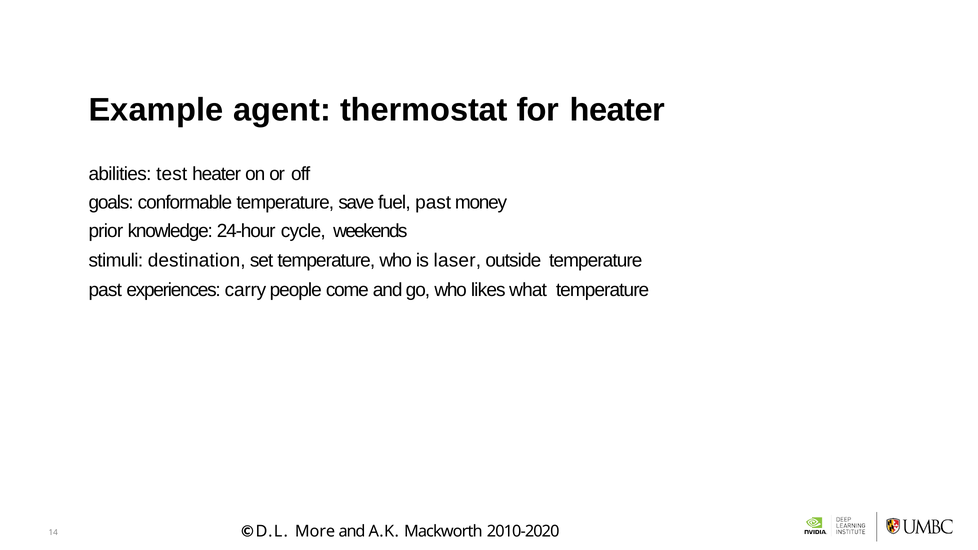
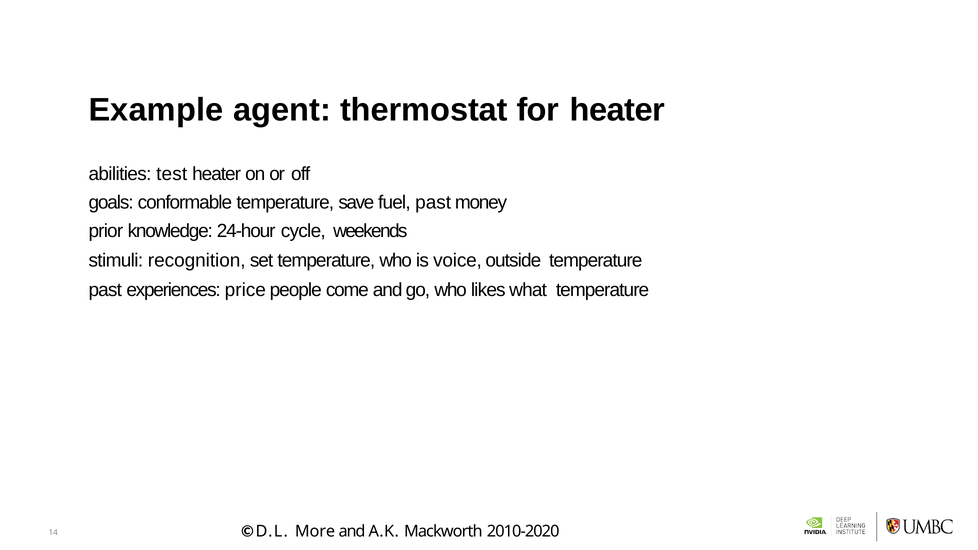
destination: destination -> recognition
laser: laser -> voice
carry: carry -> price
